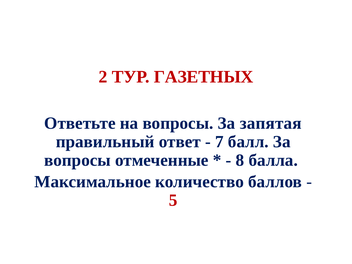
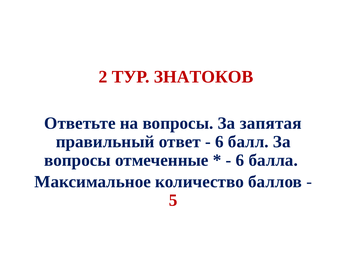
ГАЗЕТНЫХ: ГАЗЕТНЫХ -> ЗНАТОКОВ
7 at (219, 142): 7 -> 6
8 at (240, 160): 8 -> 6
